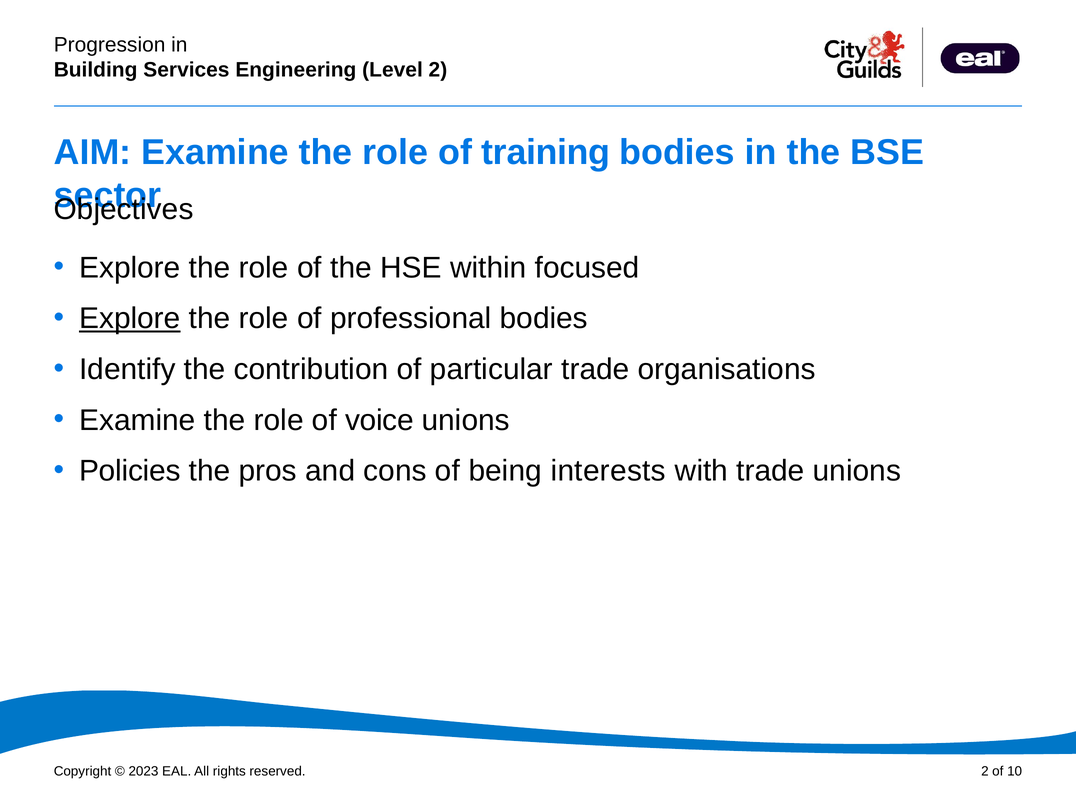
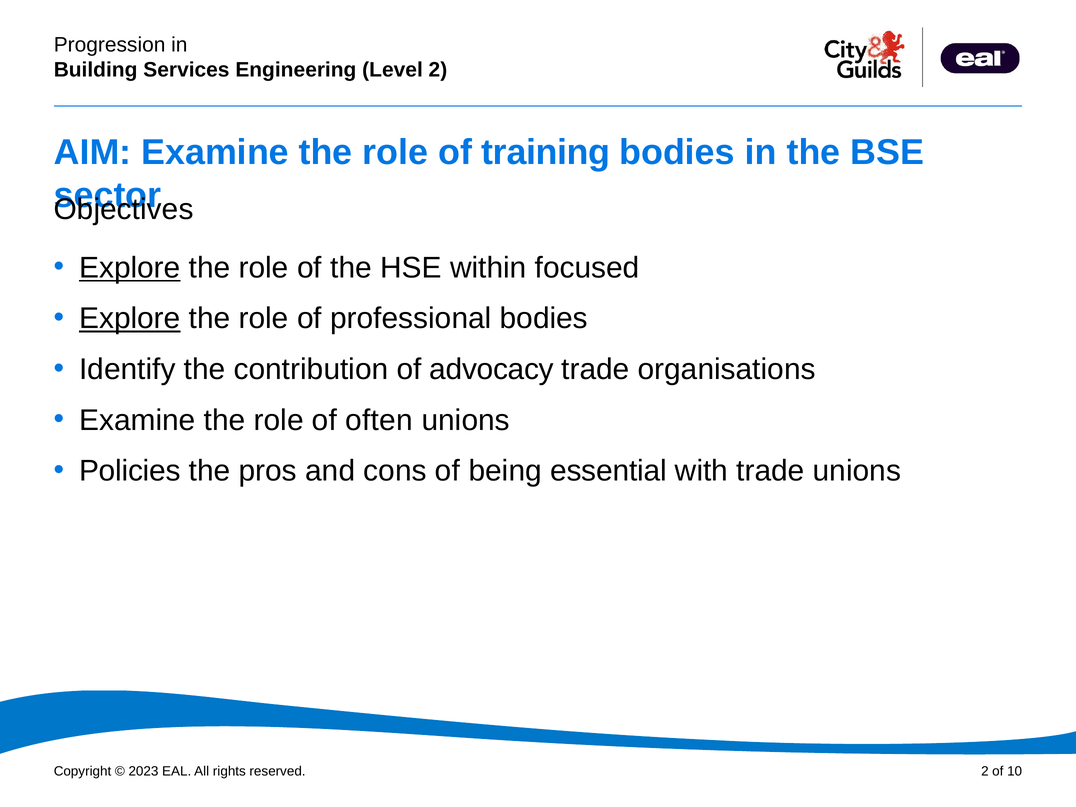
Explore at (130, 268) underline: none -> present
particular: particular -> advocacy
voice: voice -> often
interests: interests -> essential
